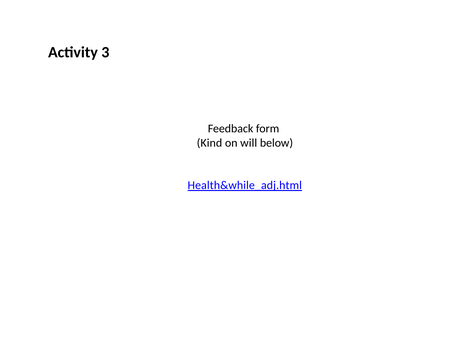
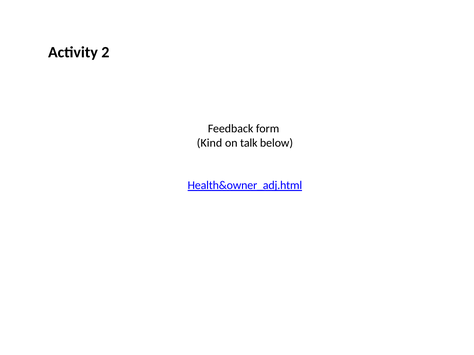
3: 3 -> 2
will: will -> talk
Health&while_adj.html: Health&while_adj.html -> Health&owner_adj.html
